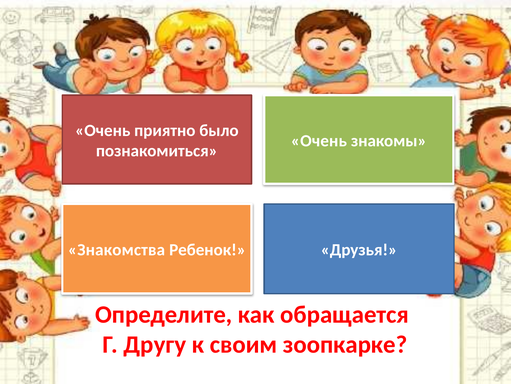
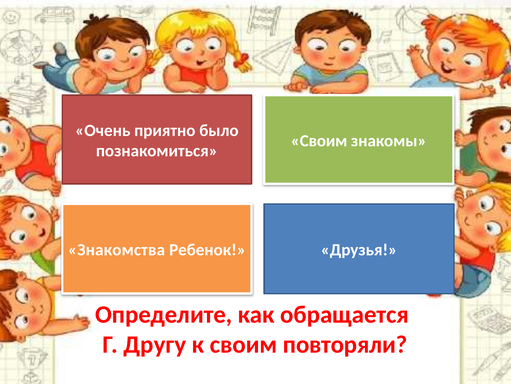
Очень at (319, 140): Очень -> Своим
зоопкарке: зоопкарке -> повторяли
